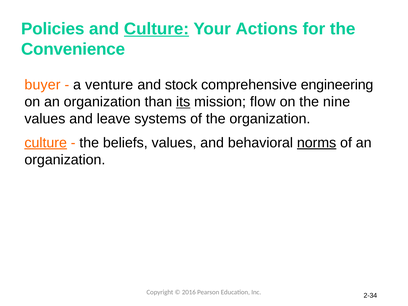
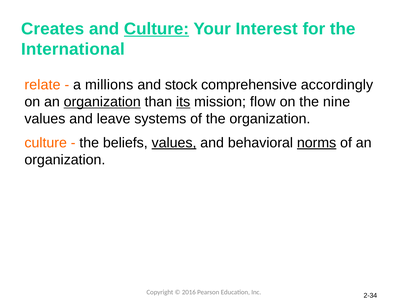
Policies: Policies -> Creates
Actions: Actions -> Interest
Convenience: Convenience -> International
buyer: buyer -> relate
venture: venture -> millions
engineering: engineering -> accordingly
organization at (102, 102) underline: none -> present
culture at (46, 143) underline: present -> none
values at (174, 143) underline: none -> present
